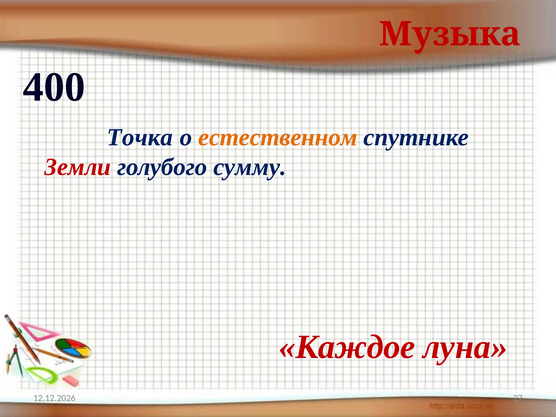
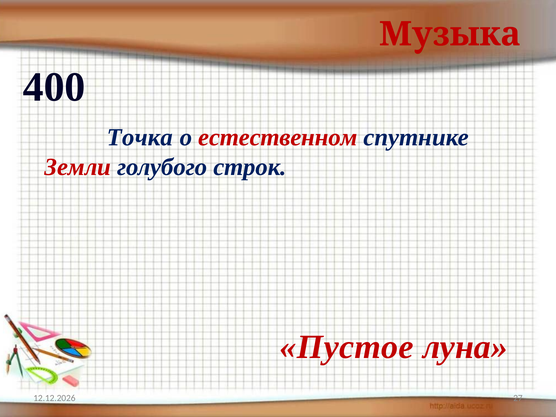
естественном colour: orange -> red
сумму: сумму -> строк
Каждое: Каждое -> Пустое
